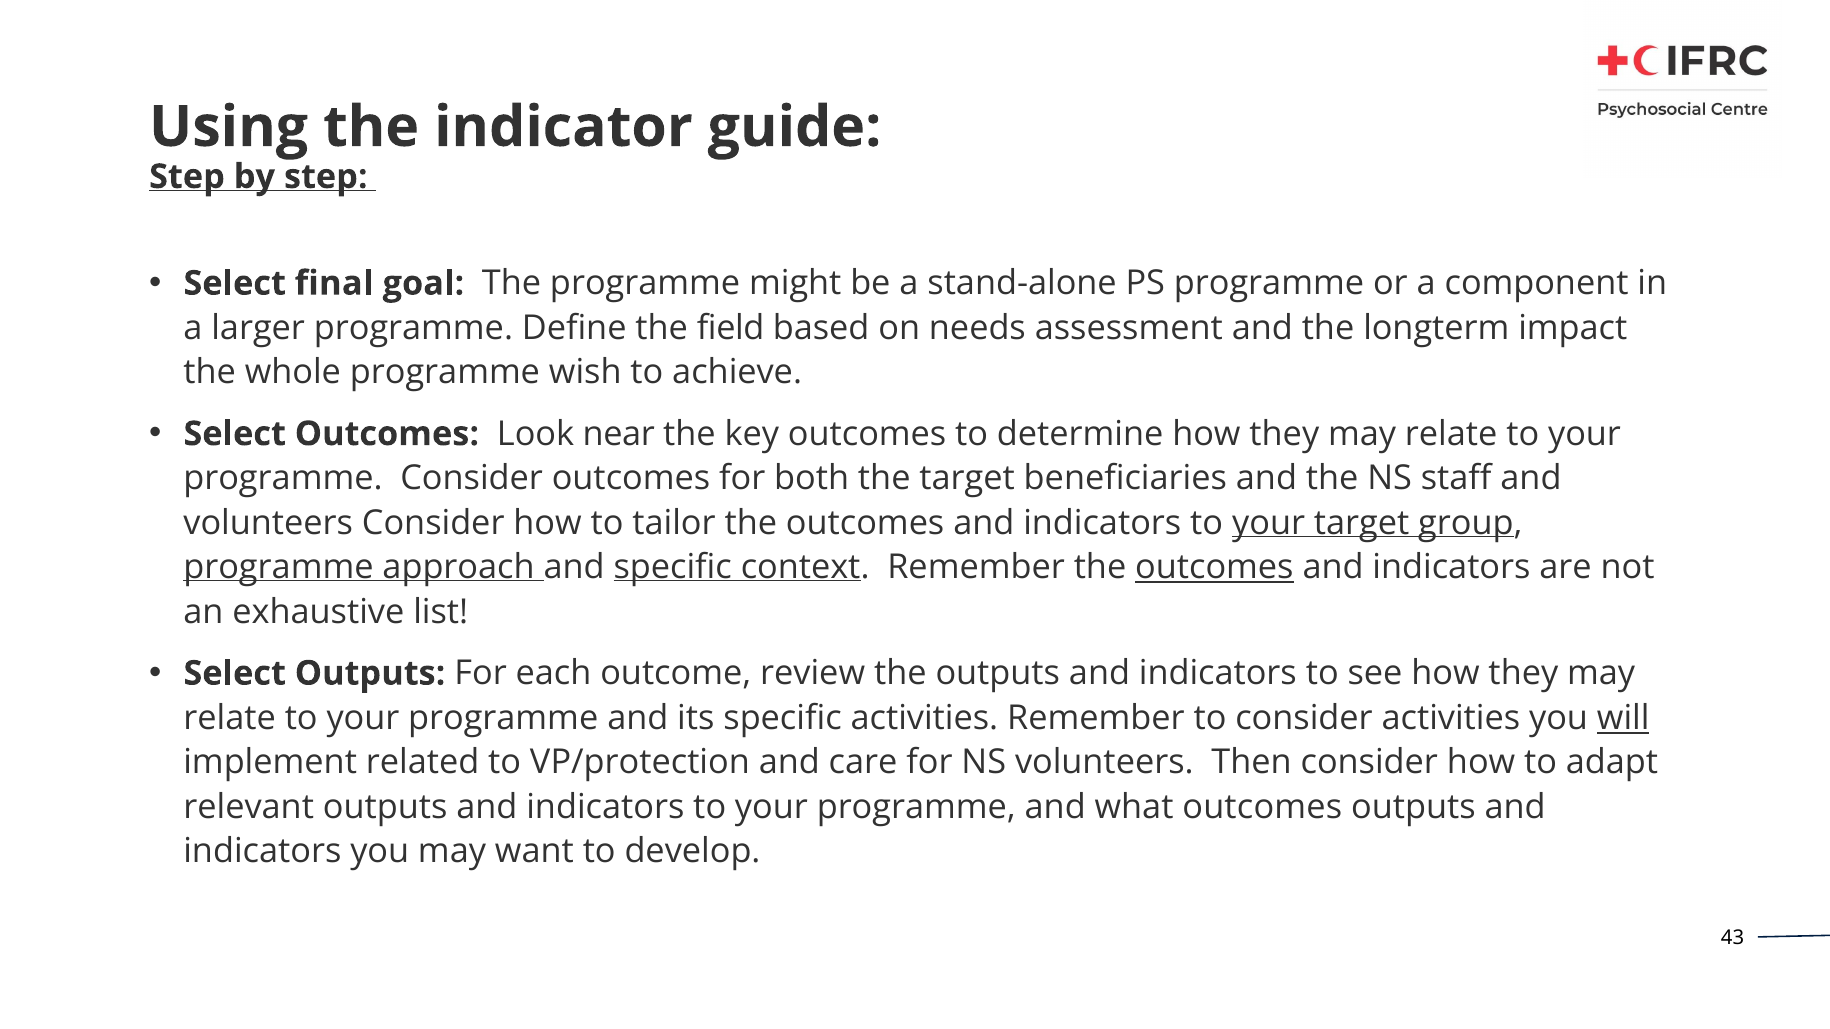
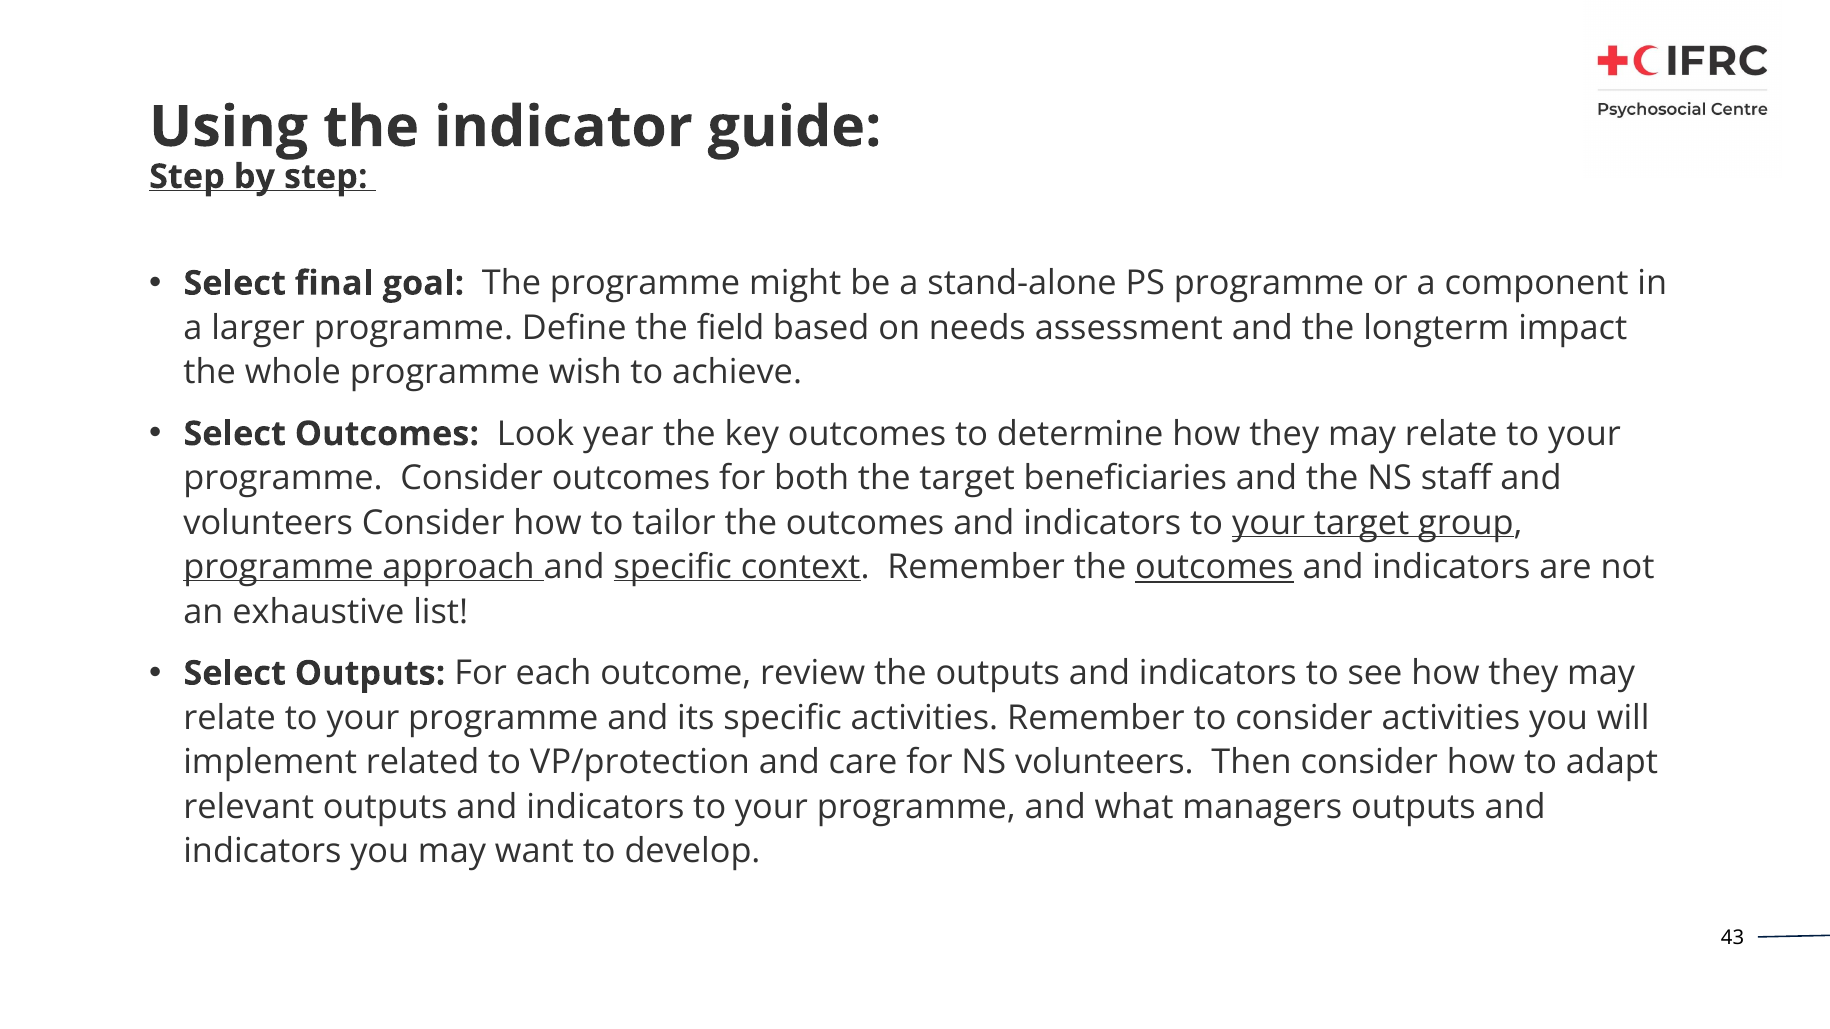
near: near -> year
will underline: present -> none
what outcomes: outcomes -> managers
